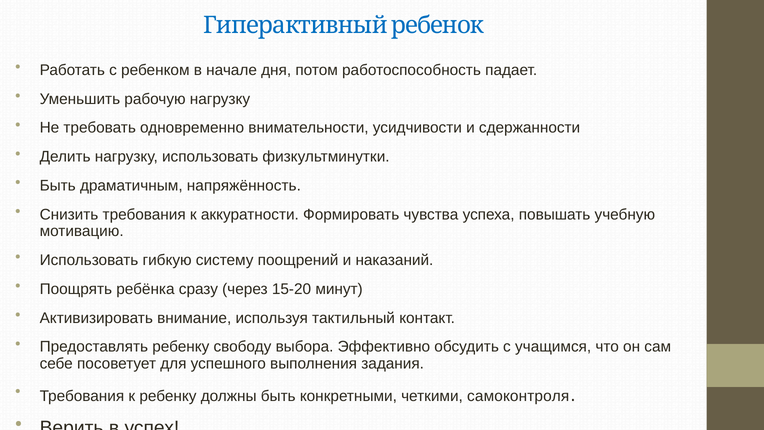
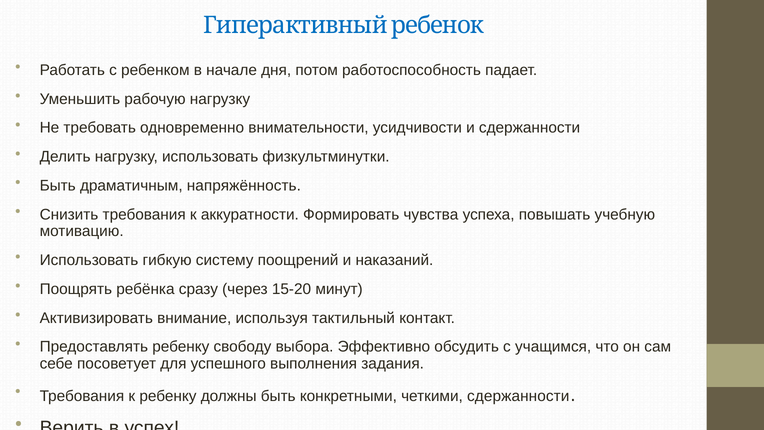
четкими самоконтроля: самоконтроля -> сдержанности
